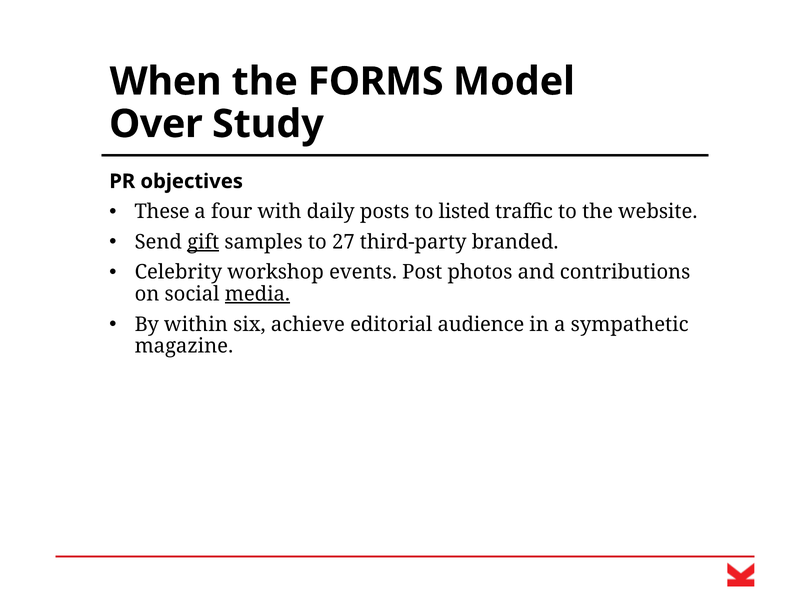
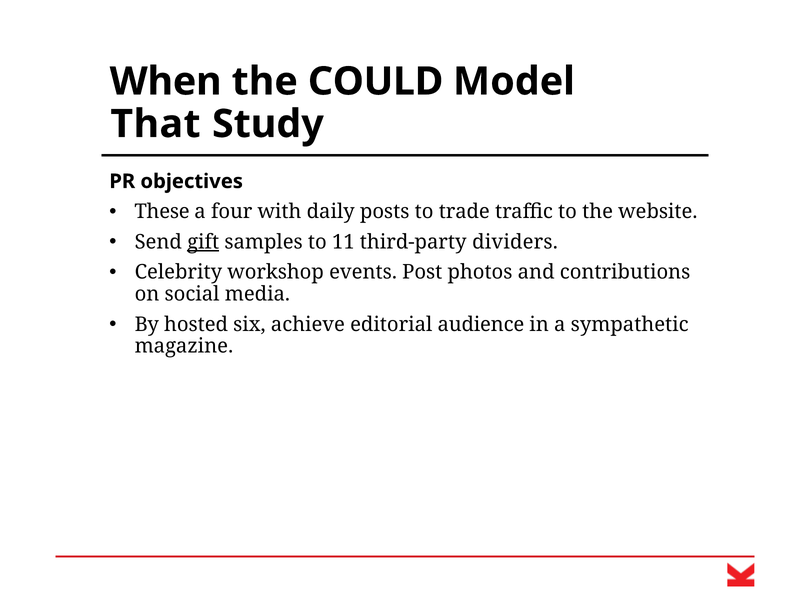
FORMS: FORMS -> COULD
Over: Over -> That
listed: listed -> trade
27: 27 -> 11
branded: branded -> dividers
media underline: present -> none
within: within -> hosted
